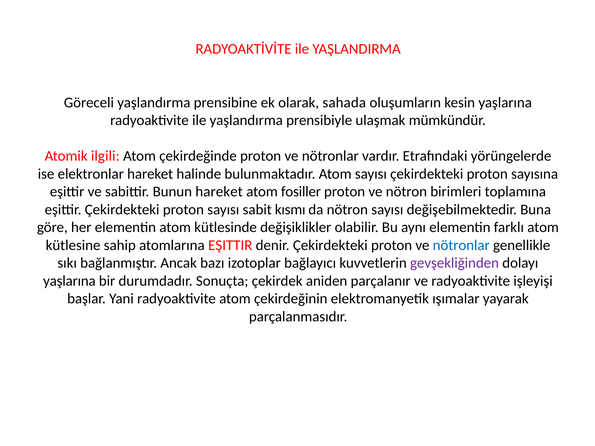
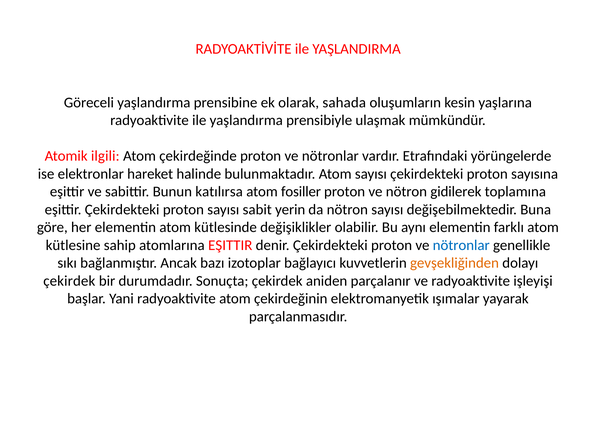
Bunun hareket: hareket -> katılırsa
birimleri: birimleri -> gidilerek
kısmı: kısmı -> yerin
gevşekliğinden colour: purple -> orange
yaşlarına at (69, 281): yaşlarına -> çekirdek
